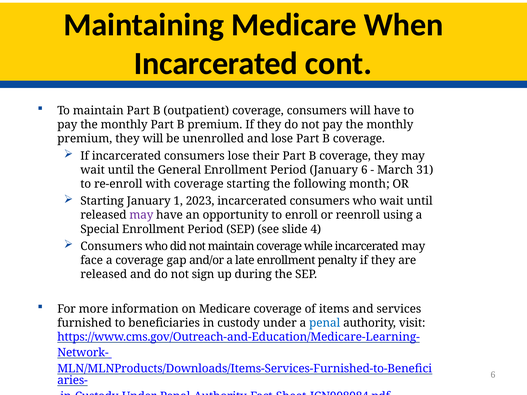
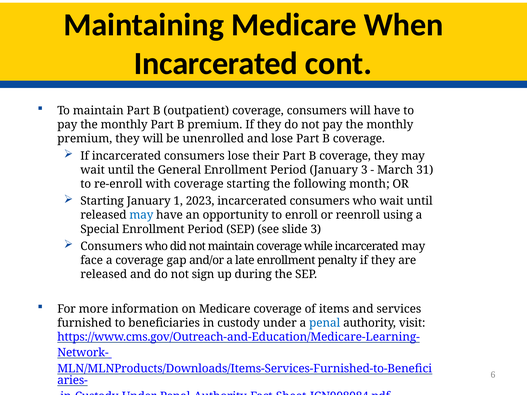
January 6: 6 -> 3
may at (141, 215) colour: purple -> blue
slide 4: 4 -> 3
